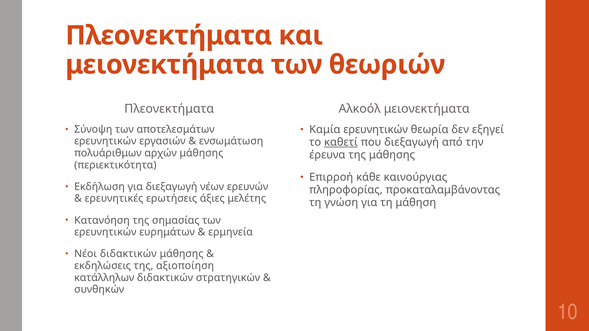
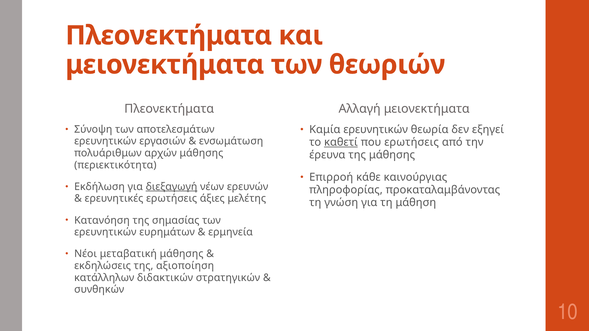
Αλκοόλ: Αλκοόλ -> Αλλαγή
που διεξαγωγή: διεξαγωγή -> ερωτήσεις
διεξαγωγή at (172, 187) underline: none -> present
Νέοι διδακτικών: διδακτικών -> μεταβατική
